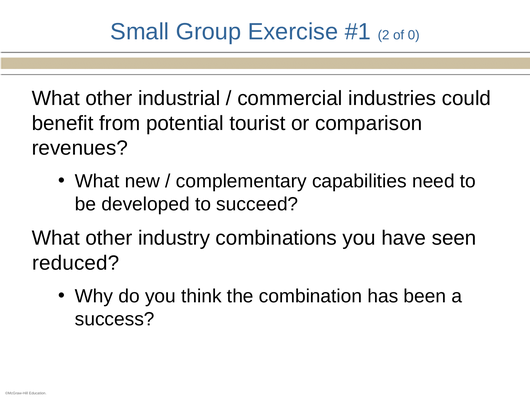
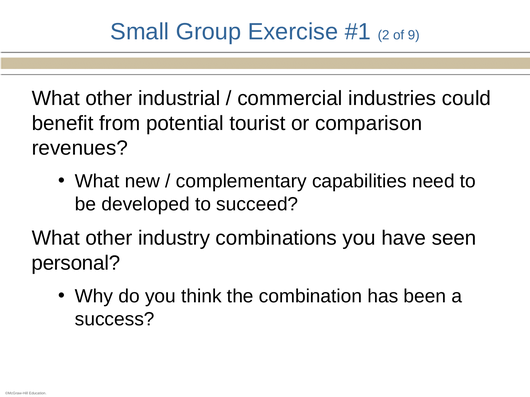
0: 0 -> 9
reduced: reduced -> personal
